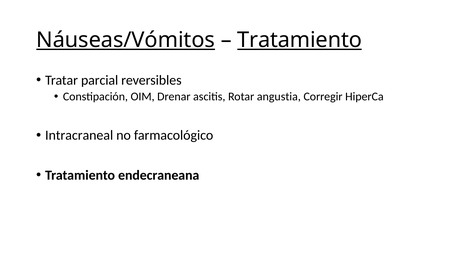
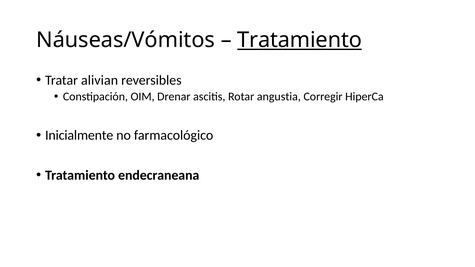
Náuseas/Vómitos underline: present -> none
parcial: parcial -> alivian
Intracraneal: Intracraneal -> Inicialmente
